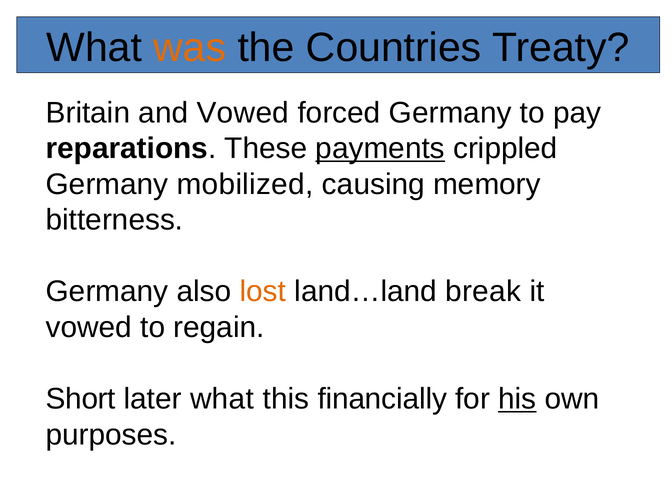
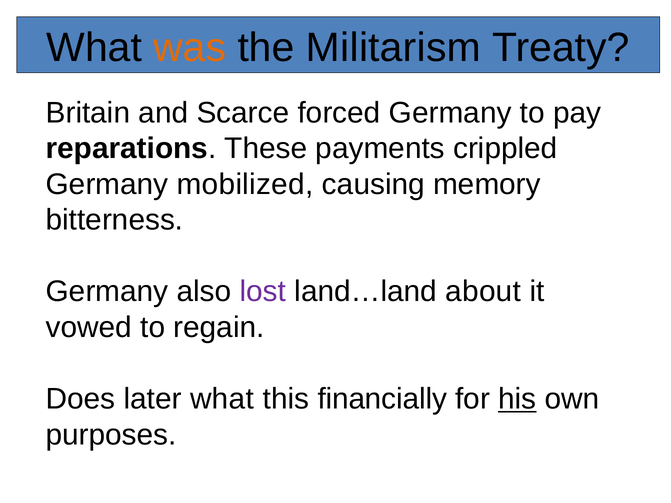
Countries: Countries -> Militarism
and Vowed: Vowed -> Scarce
payments underline: present -> none
lost colour: orange -> purple
break: break -> about
Short: Short -> Does
